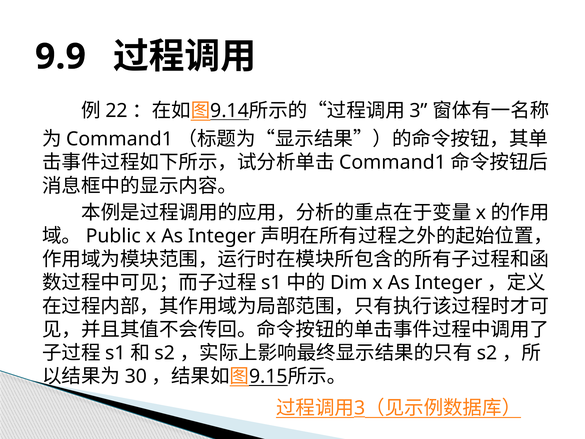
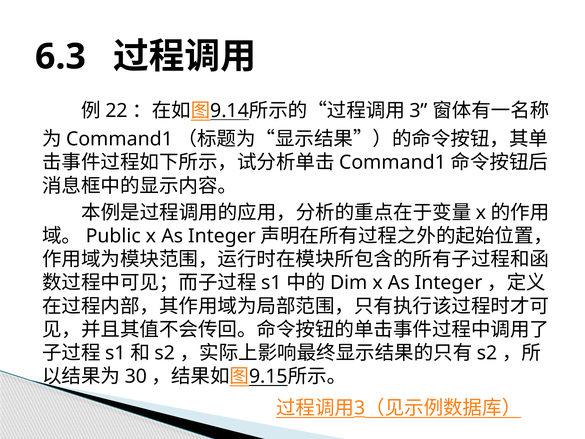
9.9: 9.9 -> 6.3
